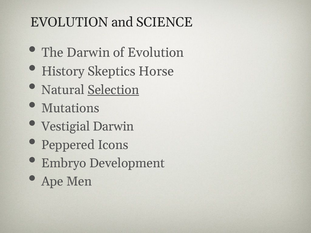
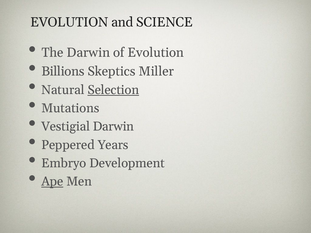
History: History -> Billions
Horse: Horse -> Miller
Icons: Icons -> Years
Ape underline: none -> present
